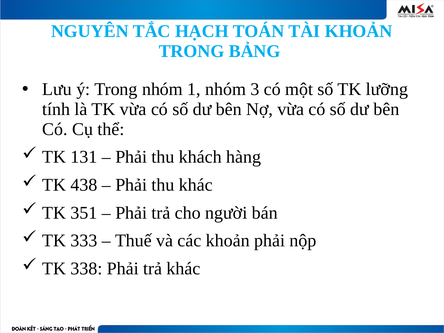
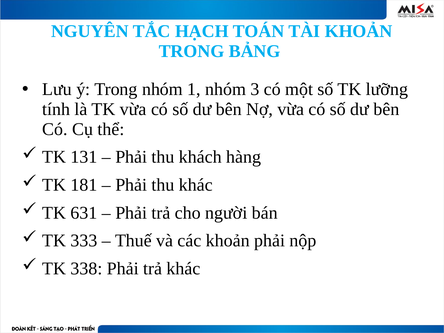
438: 438 -> 181
351: 351 -> 631
